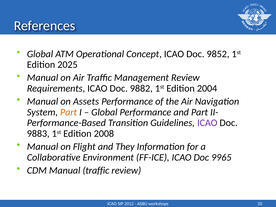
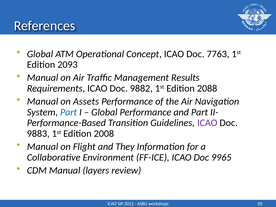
9852: 9852 -> 7763
2025: 2025 -> 2093
Management Review: Review -> Results
2004: 2004 -> 2088
Part at (69, 112) colour: orange -> blue
Manual traffic: traffic -> layers
